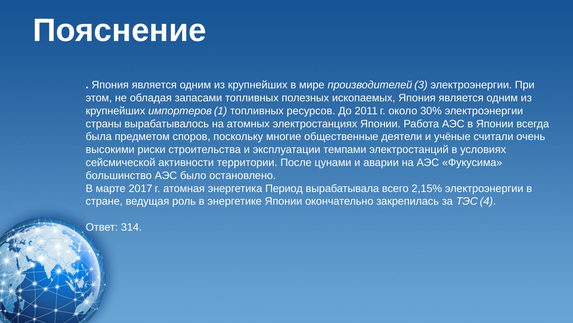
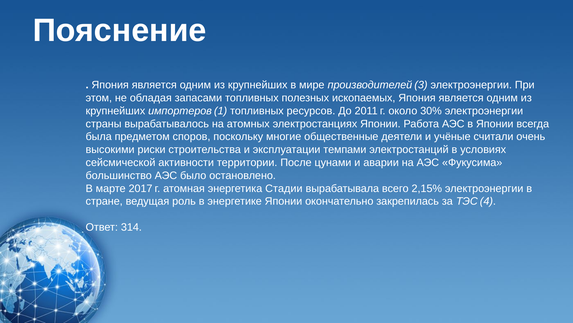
Период: Период -> Стадии
